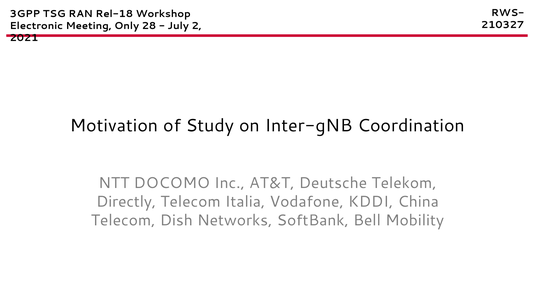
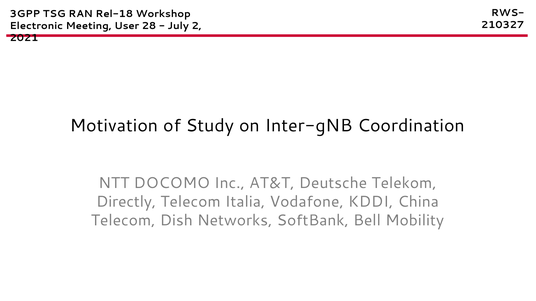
Only: Only -> User
